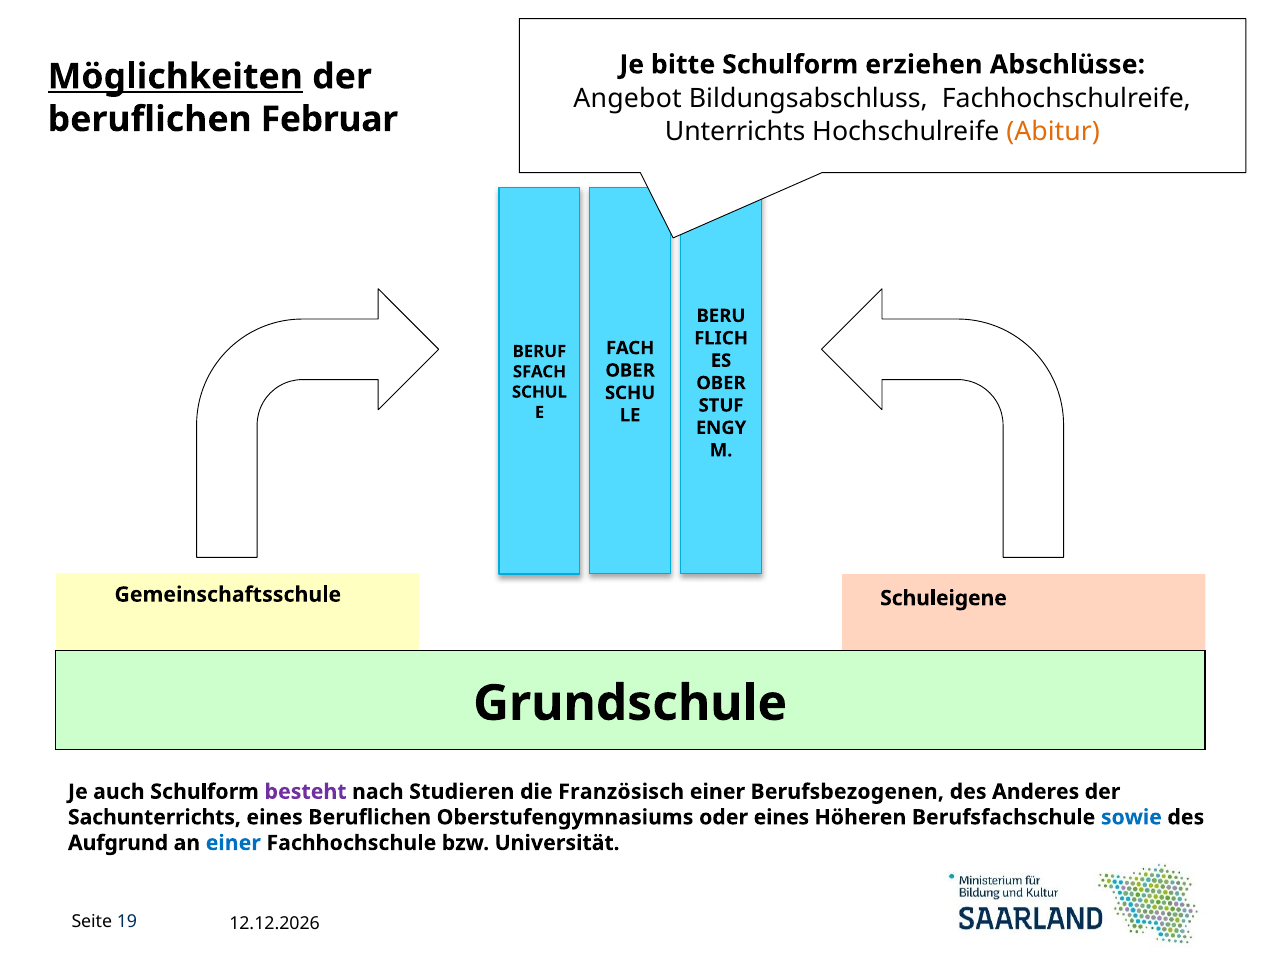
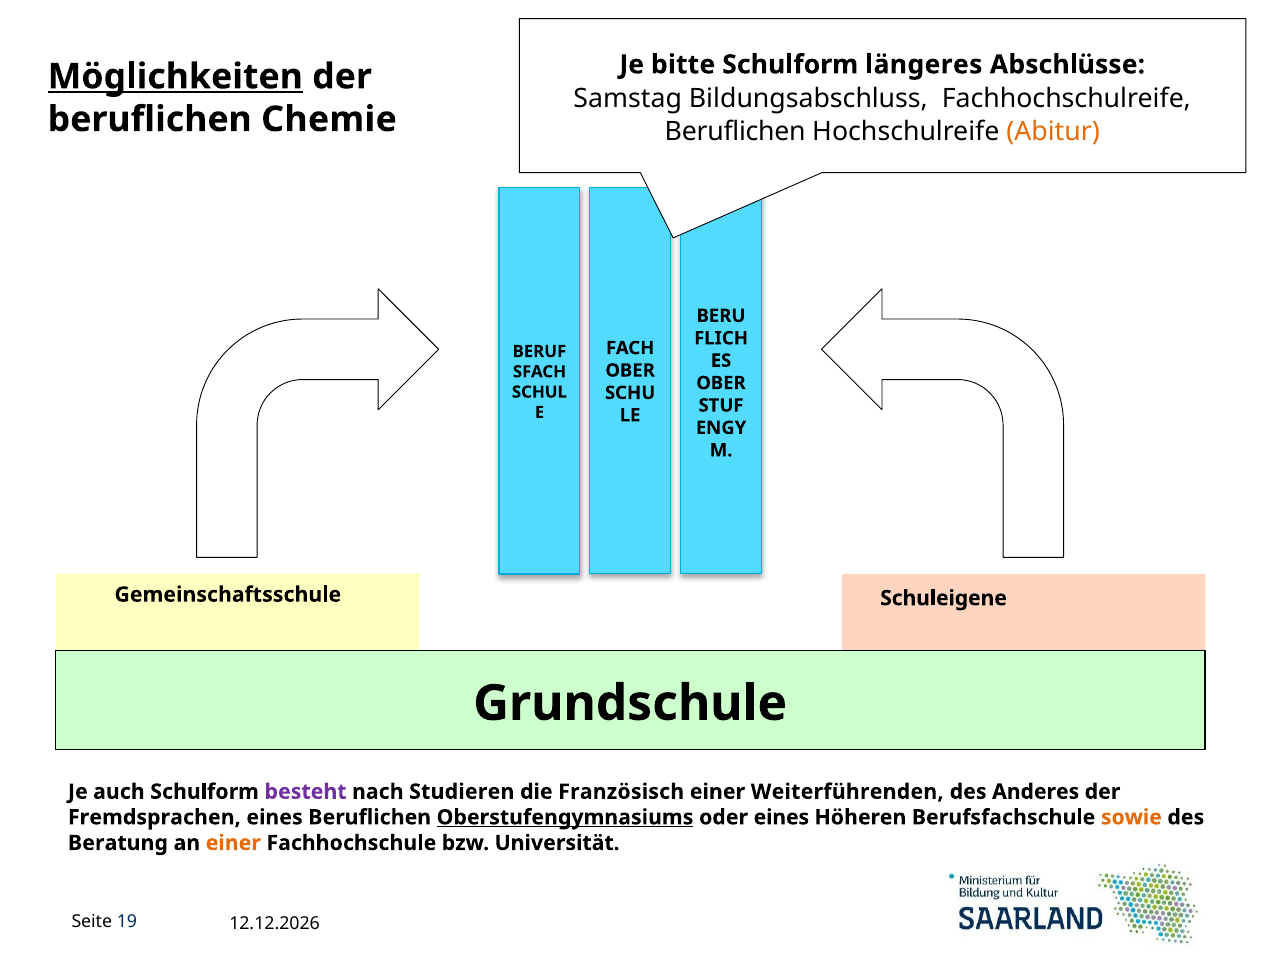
erziehen: erziehen -> längeres
Angebot: Angebot -> Samstag
Februar: Februar -> Chemie
Unterrichts at (735, 132): Unterrichts -> Beruflichen
Berufsbezogenen: Berufsbezogenen -> Weiterführenden
Sachunterrichts: Sachunterrichts -> Fremdsprachen
Oberstufengymnasiums underline: none -> present
sowie colour: blue -> orange
Aufgrund: Aufgrund -> Beratung
einer at (233, 843) colour: blue -> orange
